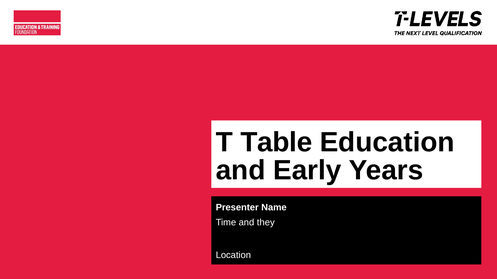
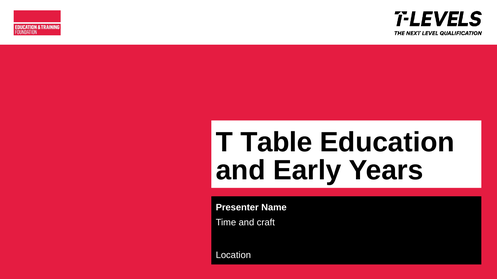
they: they -> craft
